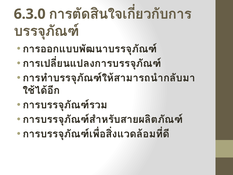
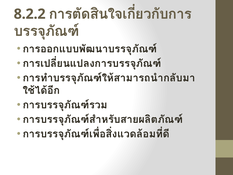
6.3.0: 6.3.0 -> 8.2.2
